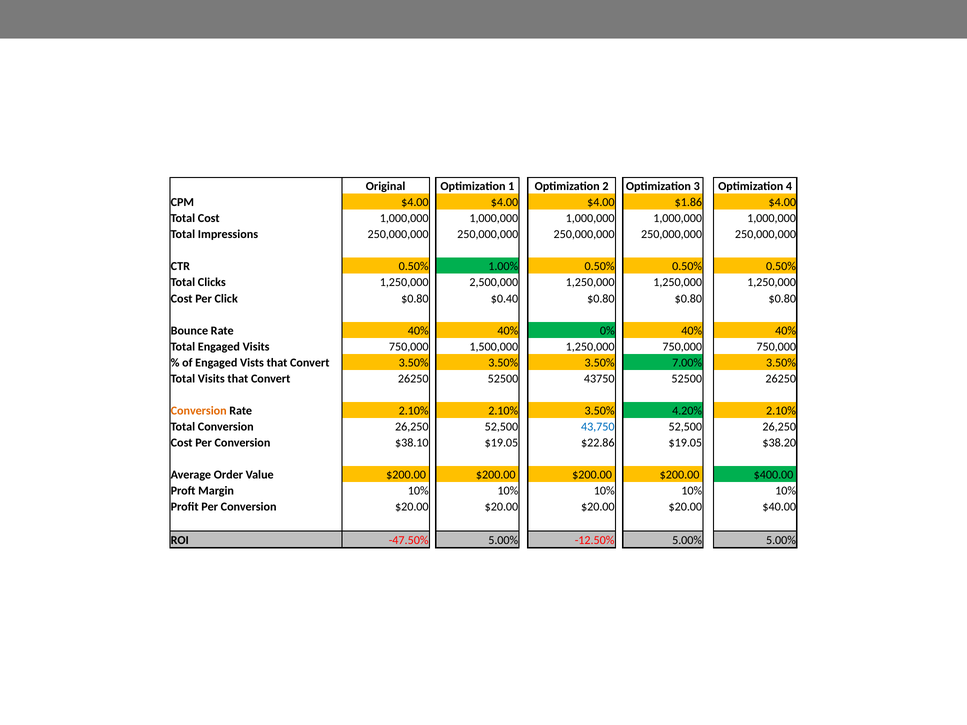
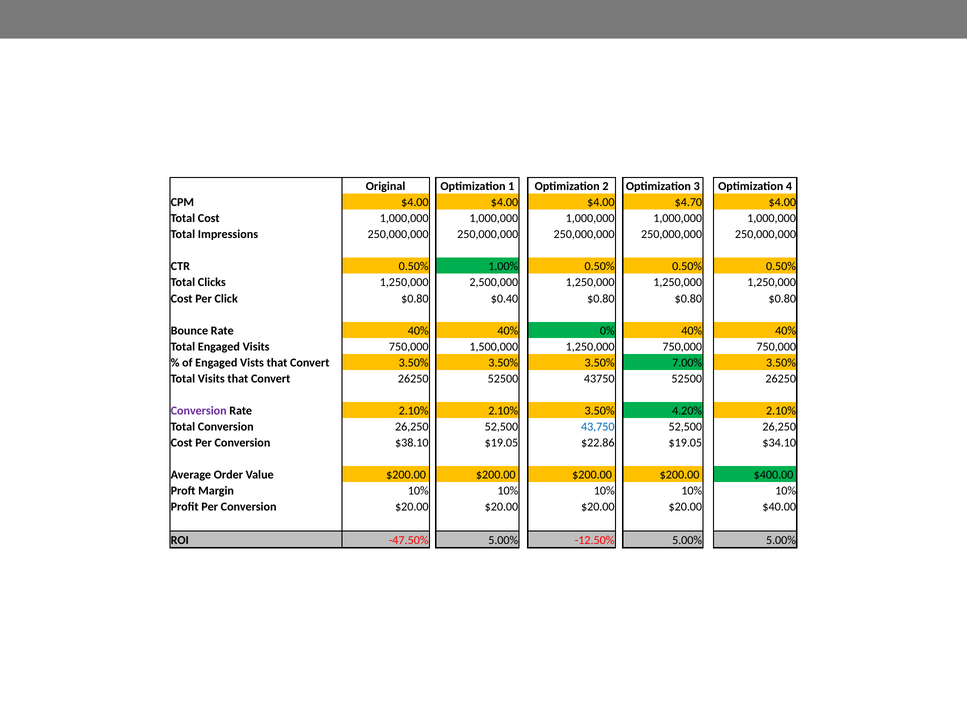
$1.86: $1.86 -> $4.70
Conversion at (199, 411) colour: orange -> purple
$38.20: $38.20 -> $34.10
